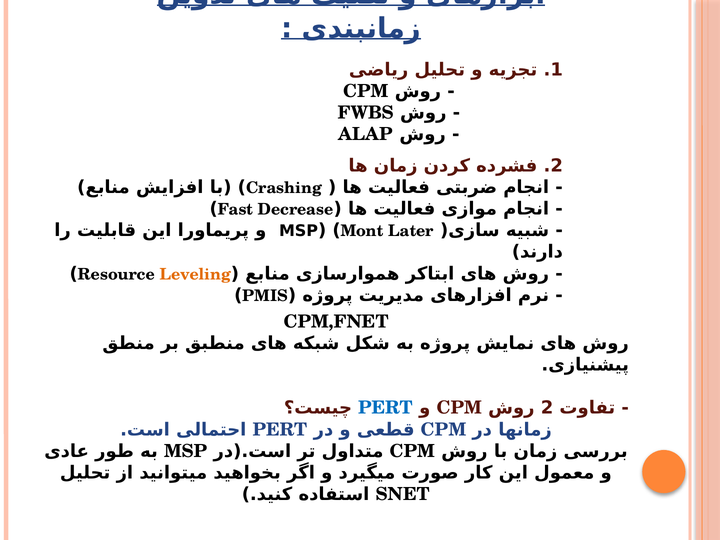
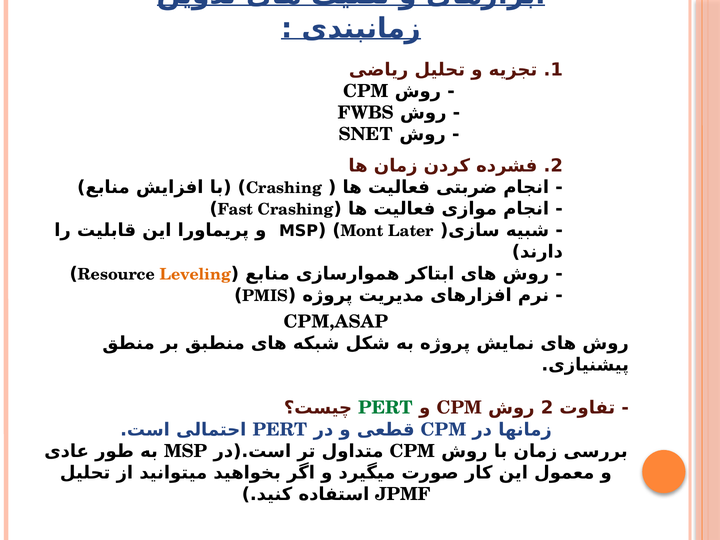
ALAP: ALAP -> SNET
Fast Decrease: Decrease -> Crashing
CPM,FNET: CPM,FNET -> CPM,ASAP
PERT at (386, 408) colour: blue -> green
SNET: SNET -> JPMF
